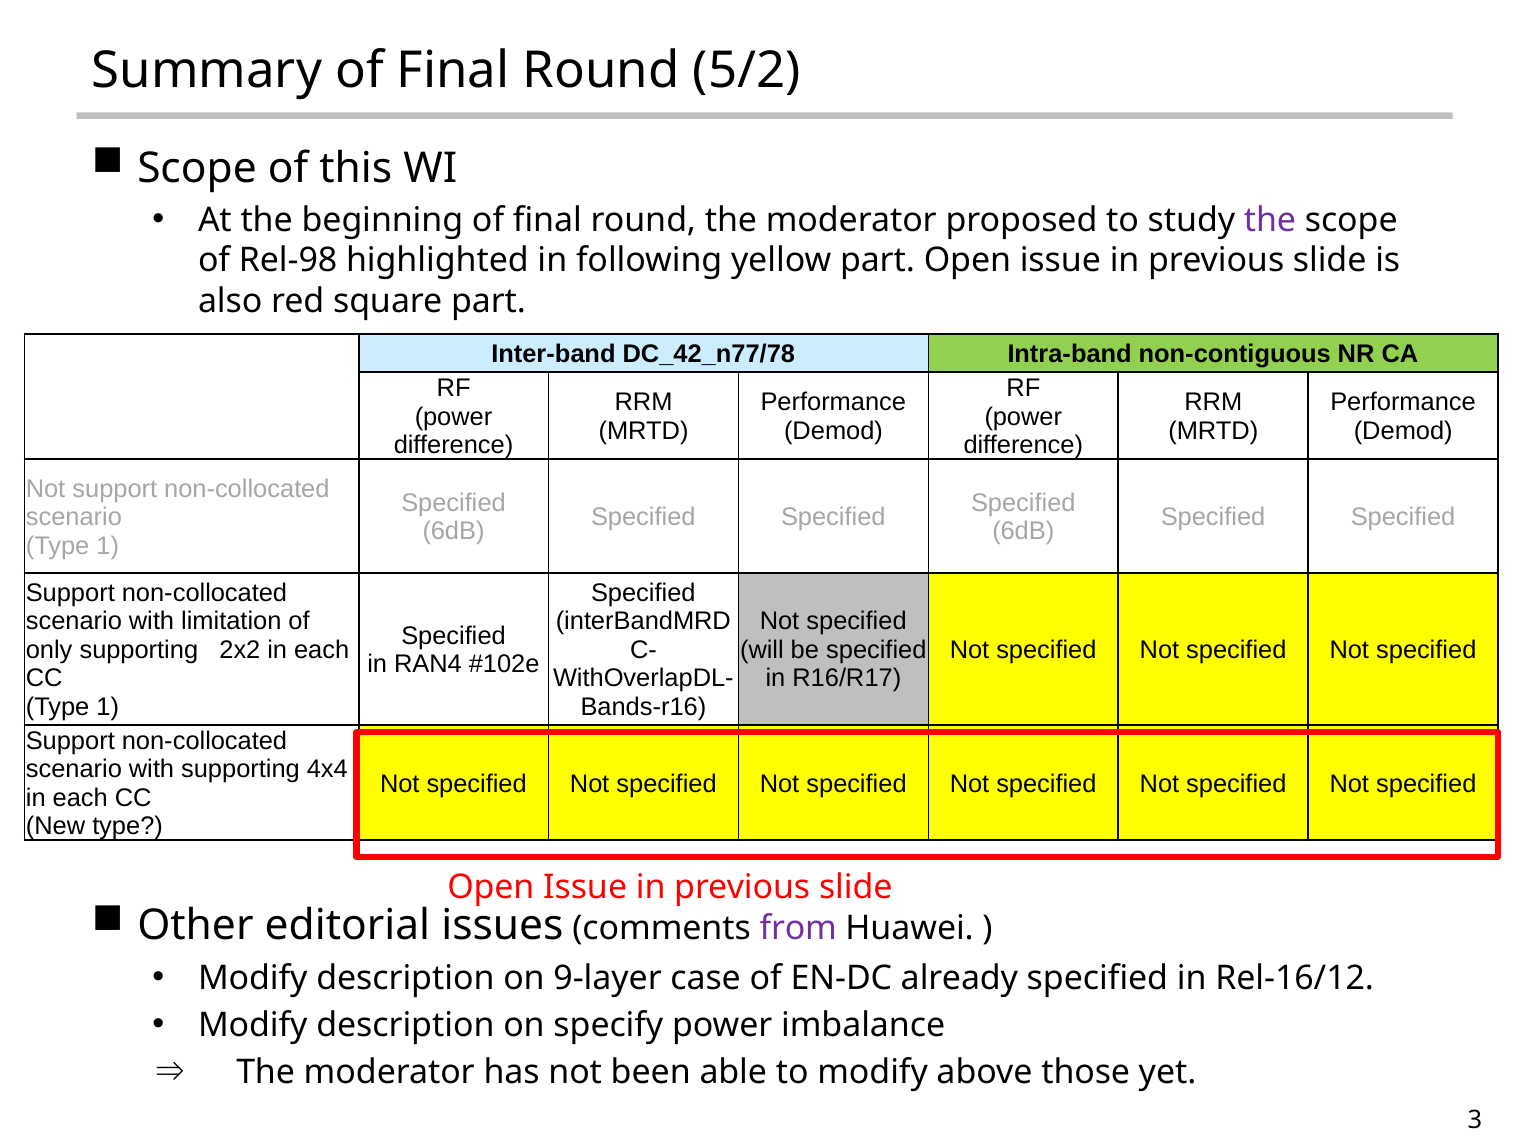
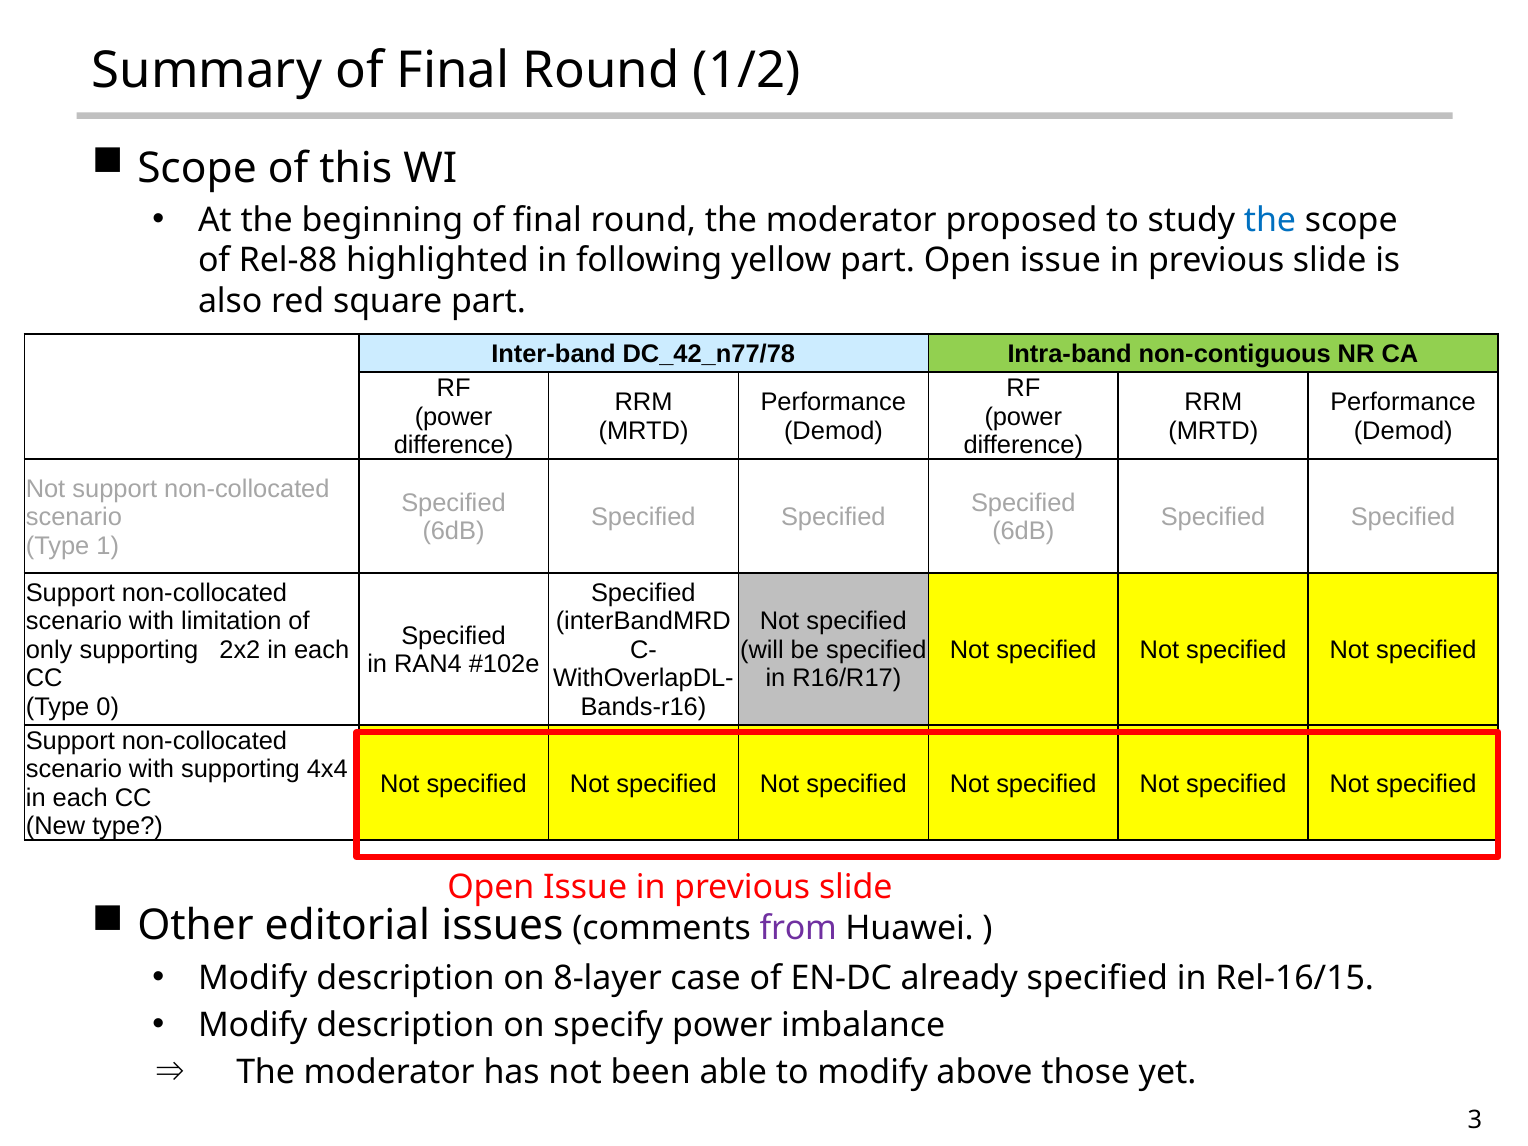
5/2: 5/2 -> 1/2
the at (1270, 220) colour: purple -> blue
Rel-98: Rel-98 -> Rel-88
1 at (108, 707): 1 -> 0
9-layer: 9-layer -> 8-layer
Rel-16/12: Rel-16/12 -> Rel-16/15
